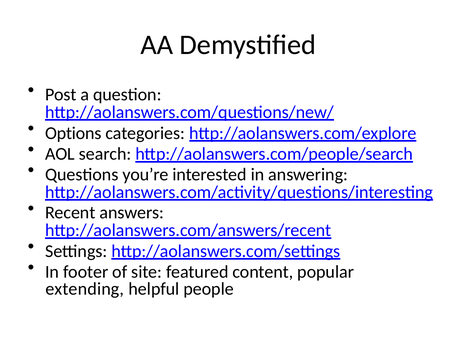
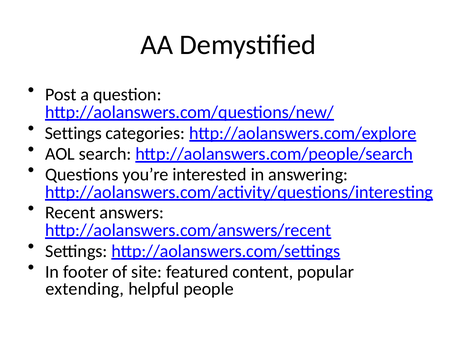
Options at (73, 133): Options -> Settings
